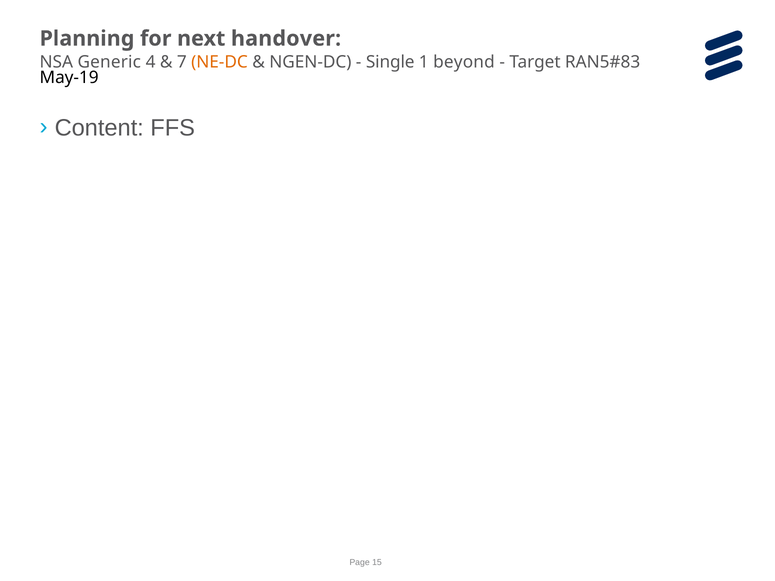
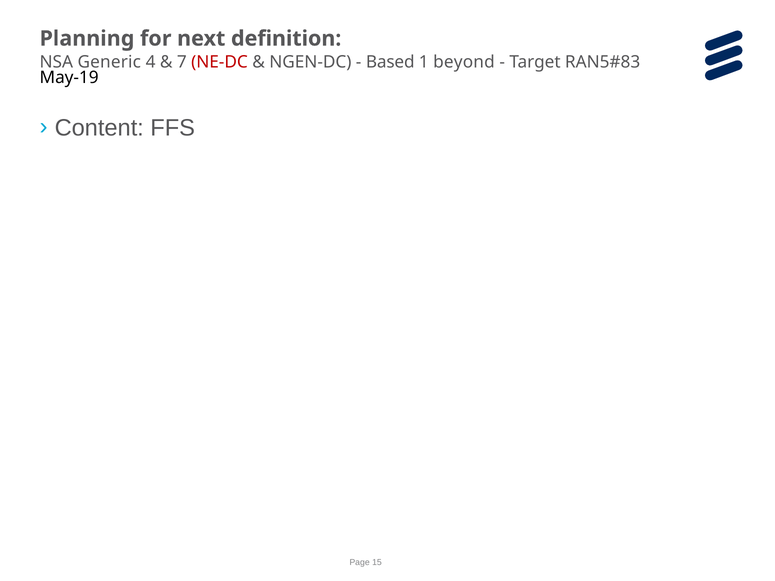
handover: handover -> definition
NE-DC colour: orange -> red
Single: Single -> Based
